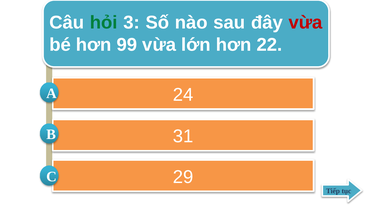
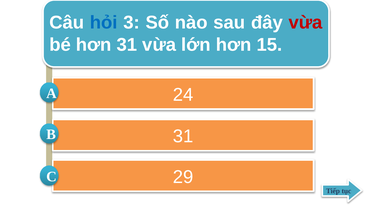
hỏi colour: green -> blue
hơn 99: 99 -> 31
22: 22 -> 15
